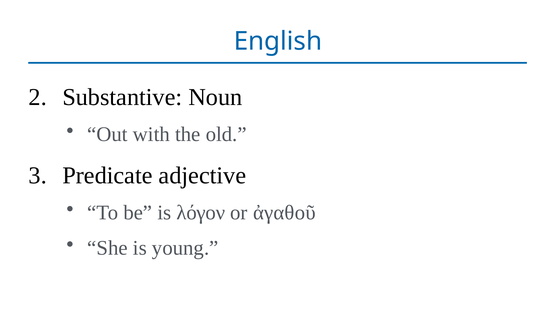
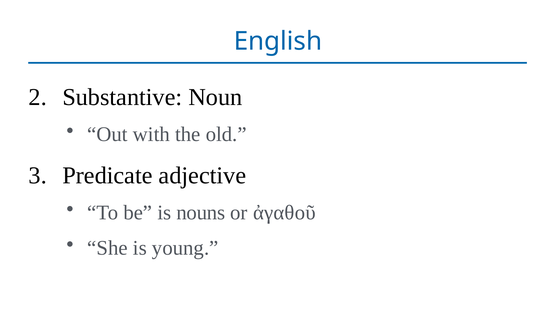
λόγον: λόγον -> nouns
